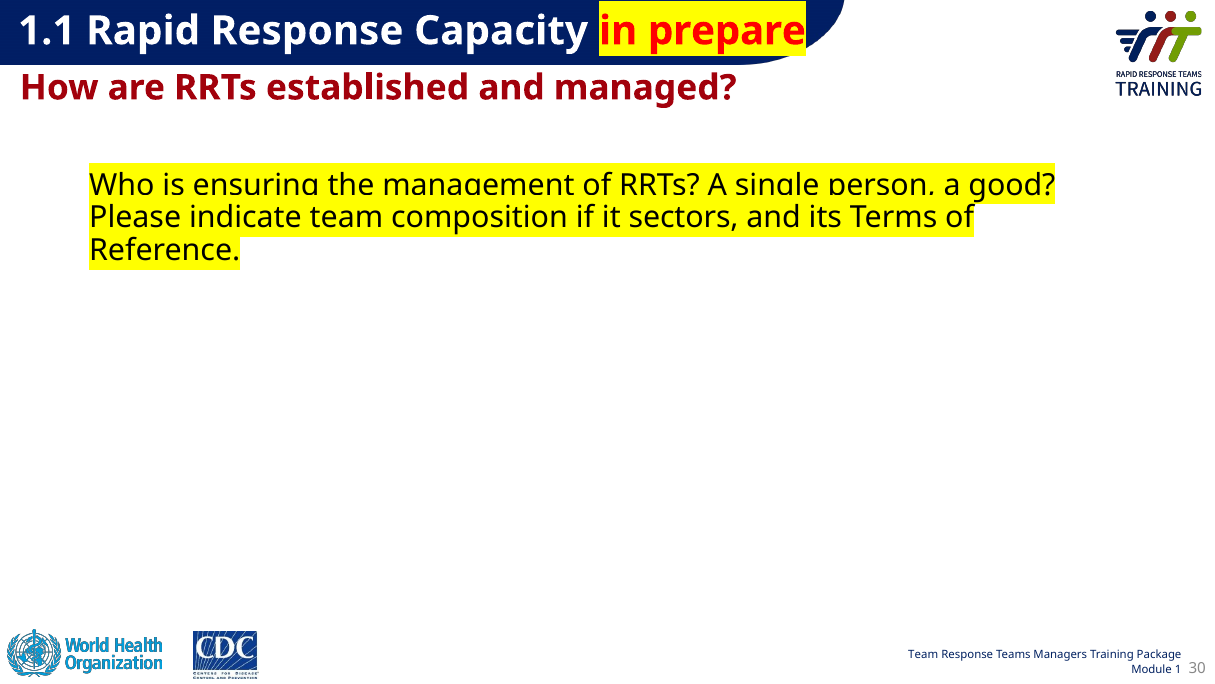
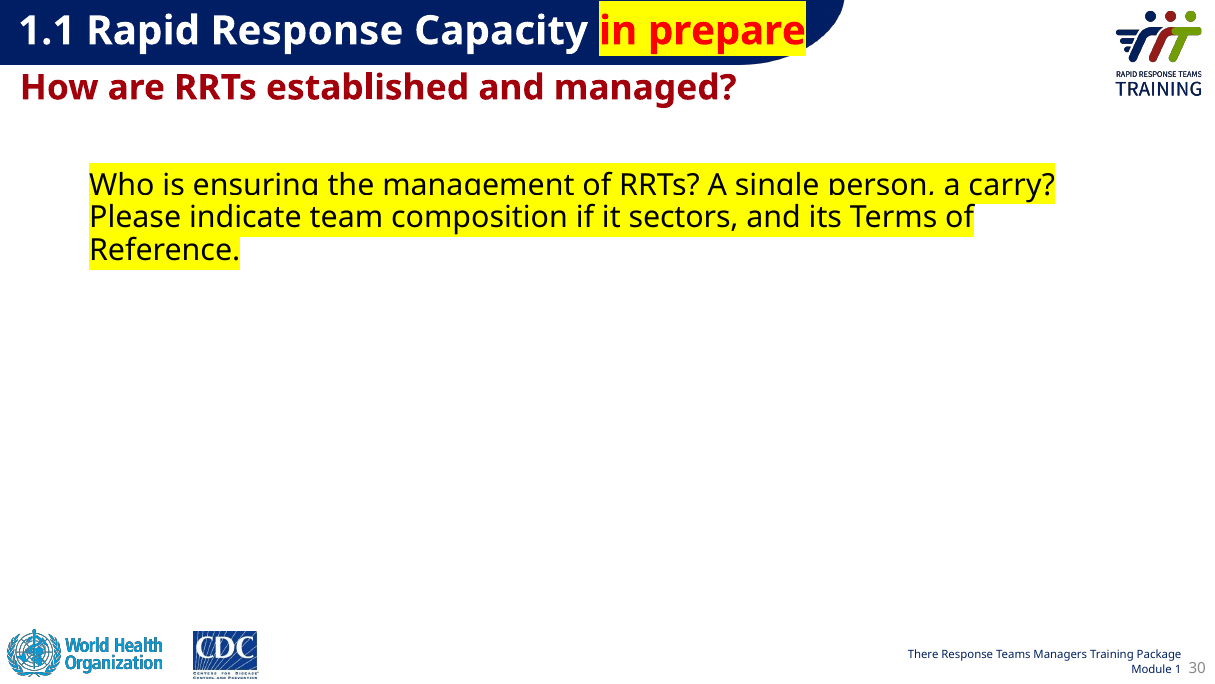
good: good -> carry
Team at (923, 654): Team -> There
